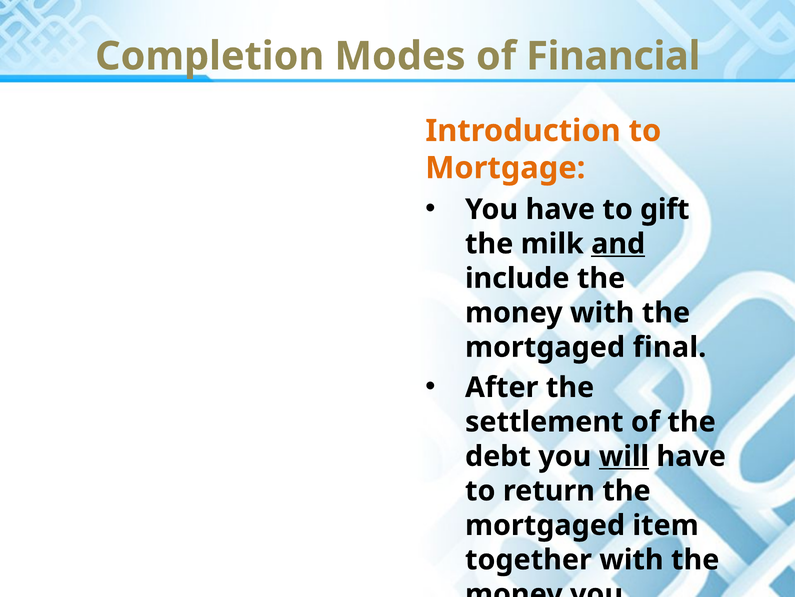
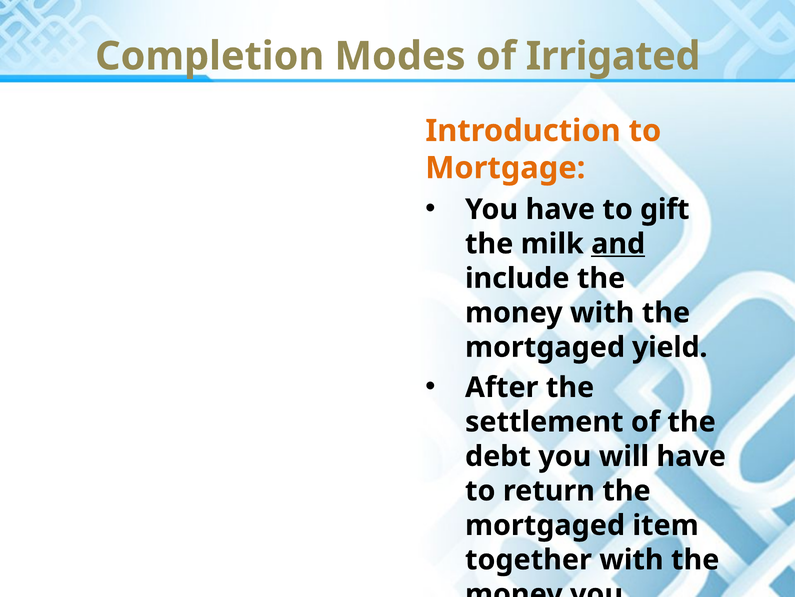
Financial: Financial -> Irrigated
final: final -> yield
will underline: present -> none
